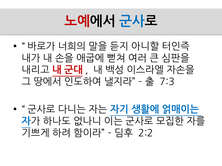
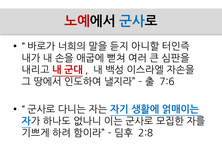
7:3: 7:3 -> 7:6
2:2: 2:2 -> 2:8
